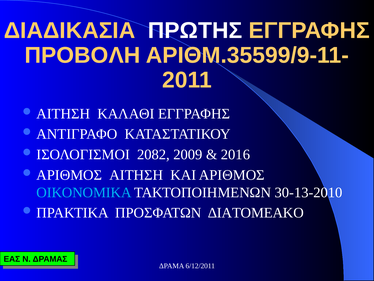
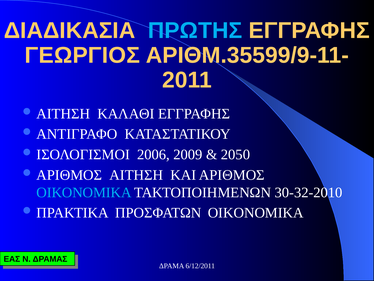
ΠΡΩΤΗΣ colour: white -> light blue
ΠΡΟΒΟΛΗ: ΠΡΟΒΟΛΗ -> ΓΕΩΡΓΙΟΣ
2082: 2082 -> 2006
2016: 2016 -> 2050
30-13-2010: 30-13-2010 -> 30-32-2010
ΠΡΟΣΦΑΤΩΝ ΔΙΑΤΟΜΕΑΚΟ: ΔΙΑΤΟΜΕΑΚΟ -> ΟΙΚΟΝΟΜΙΚΑ
